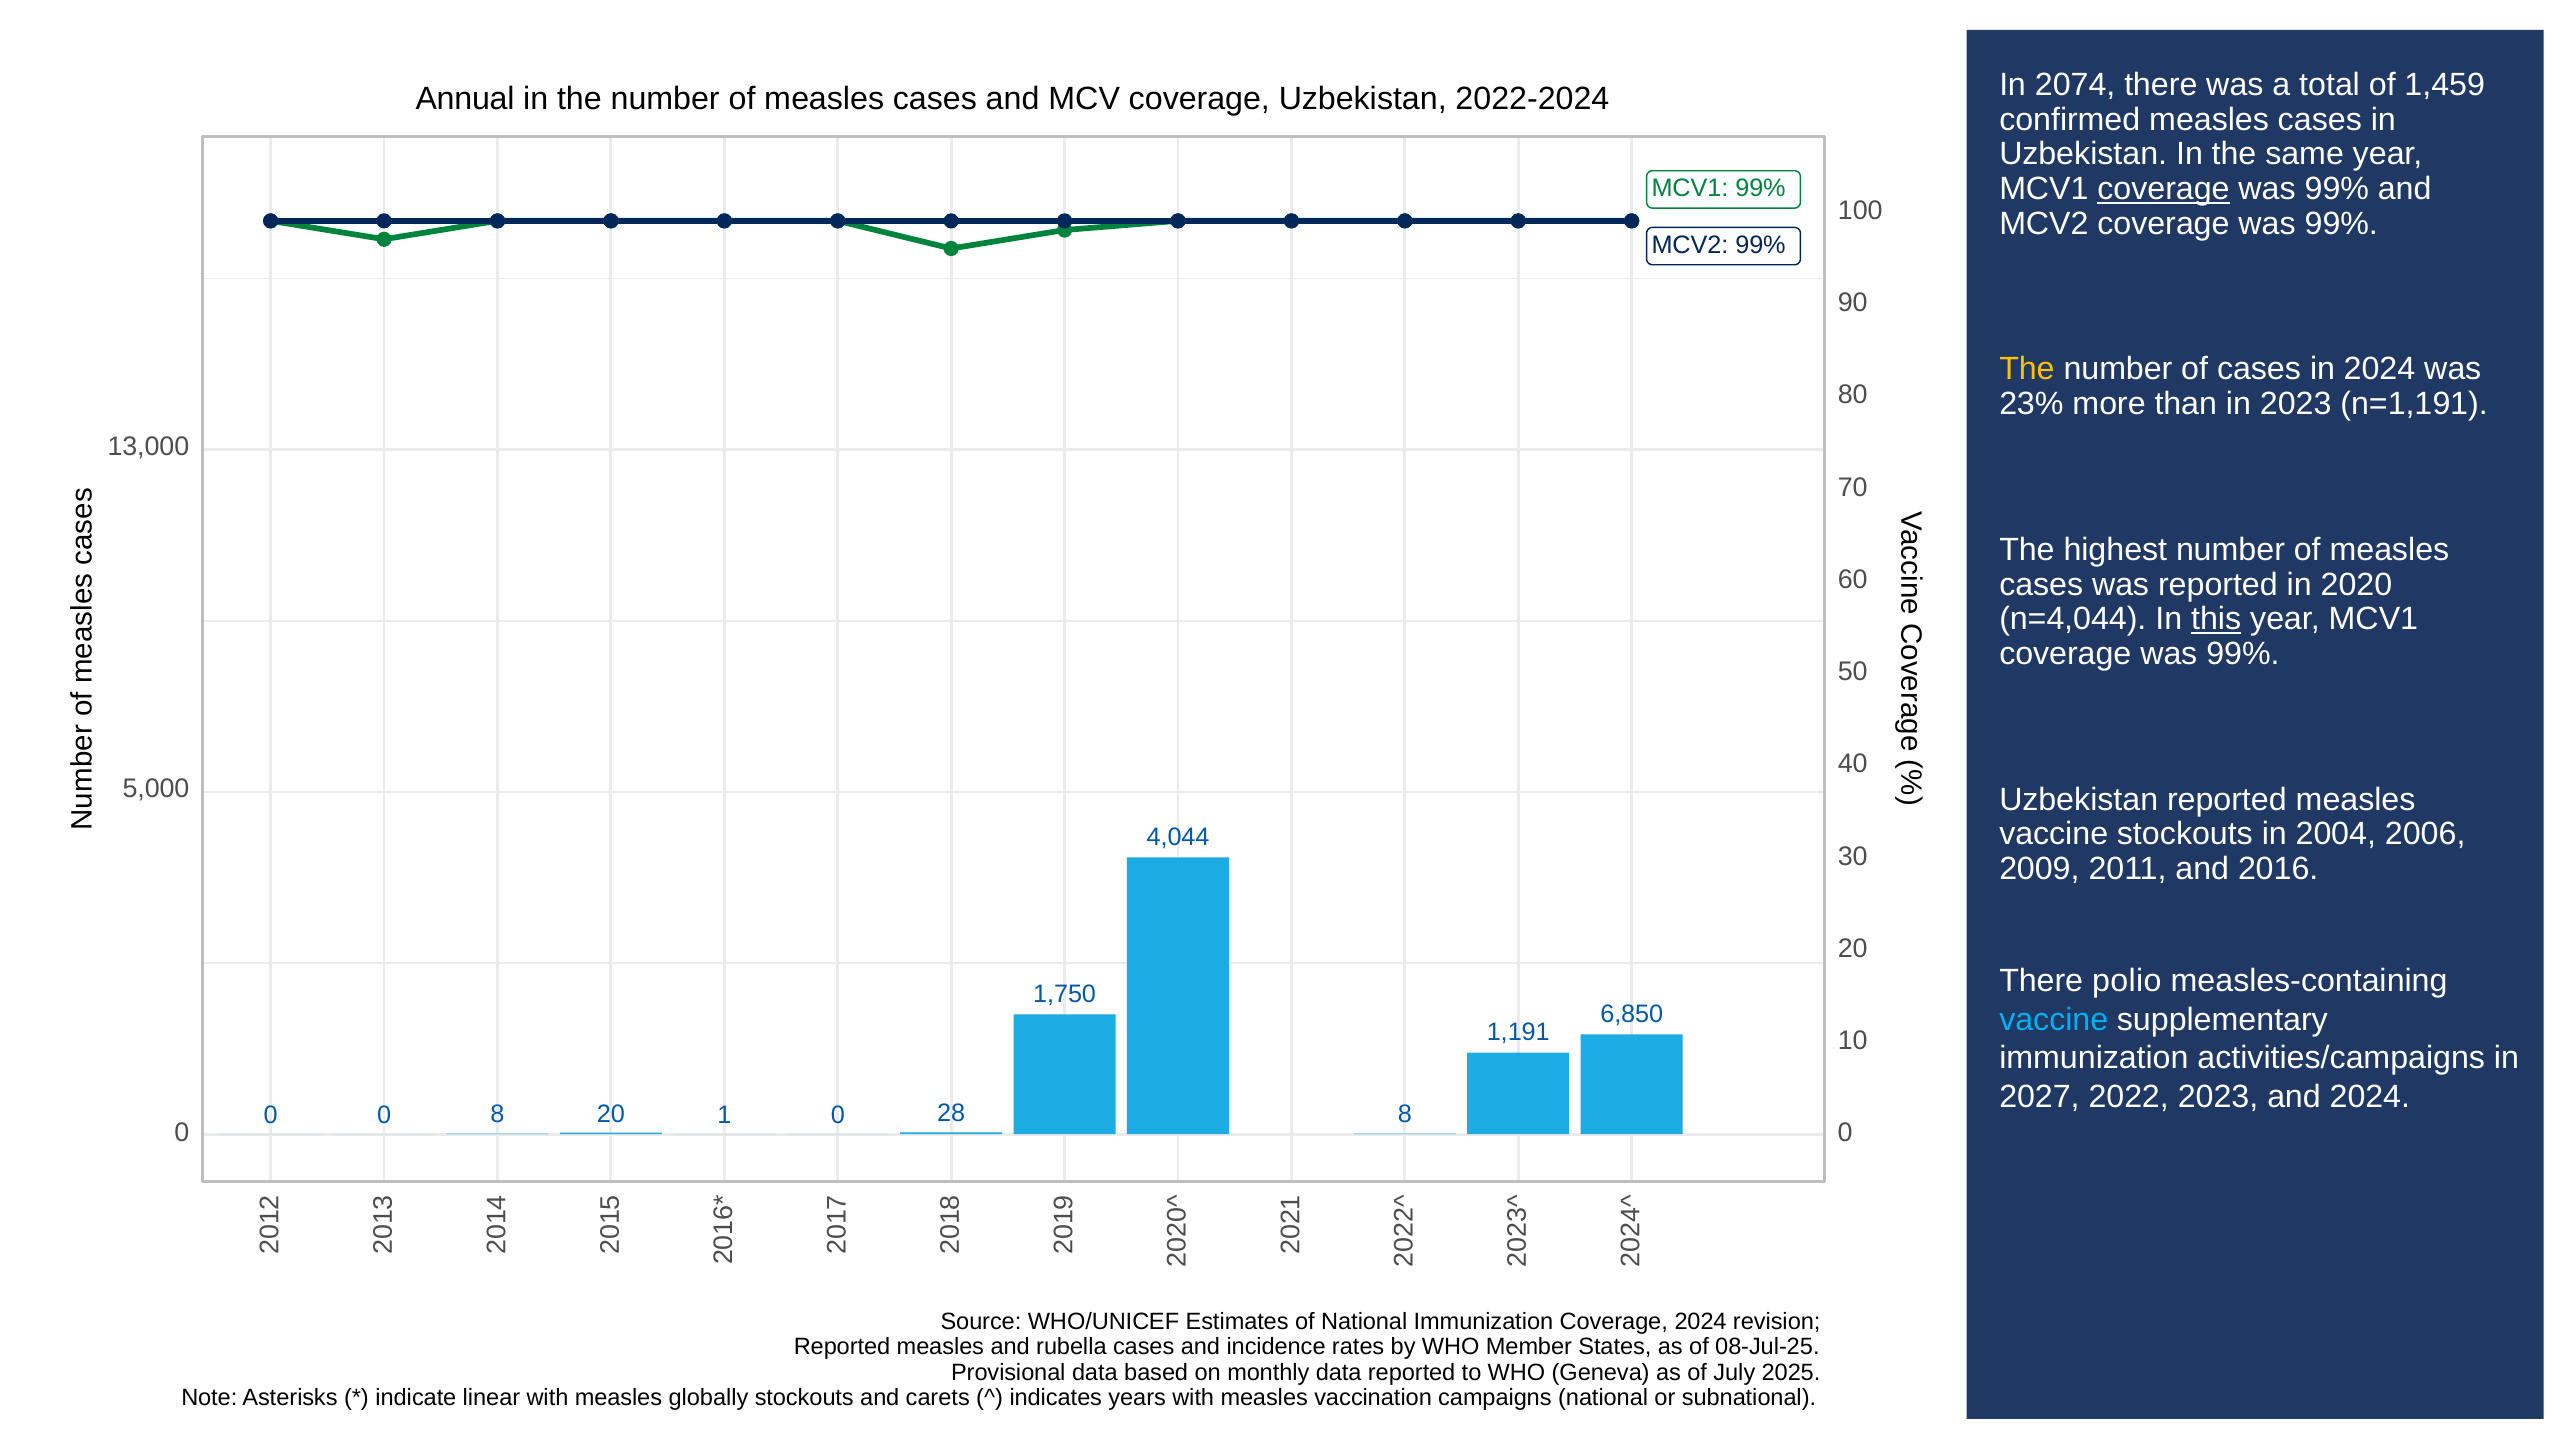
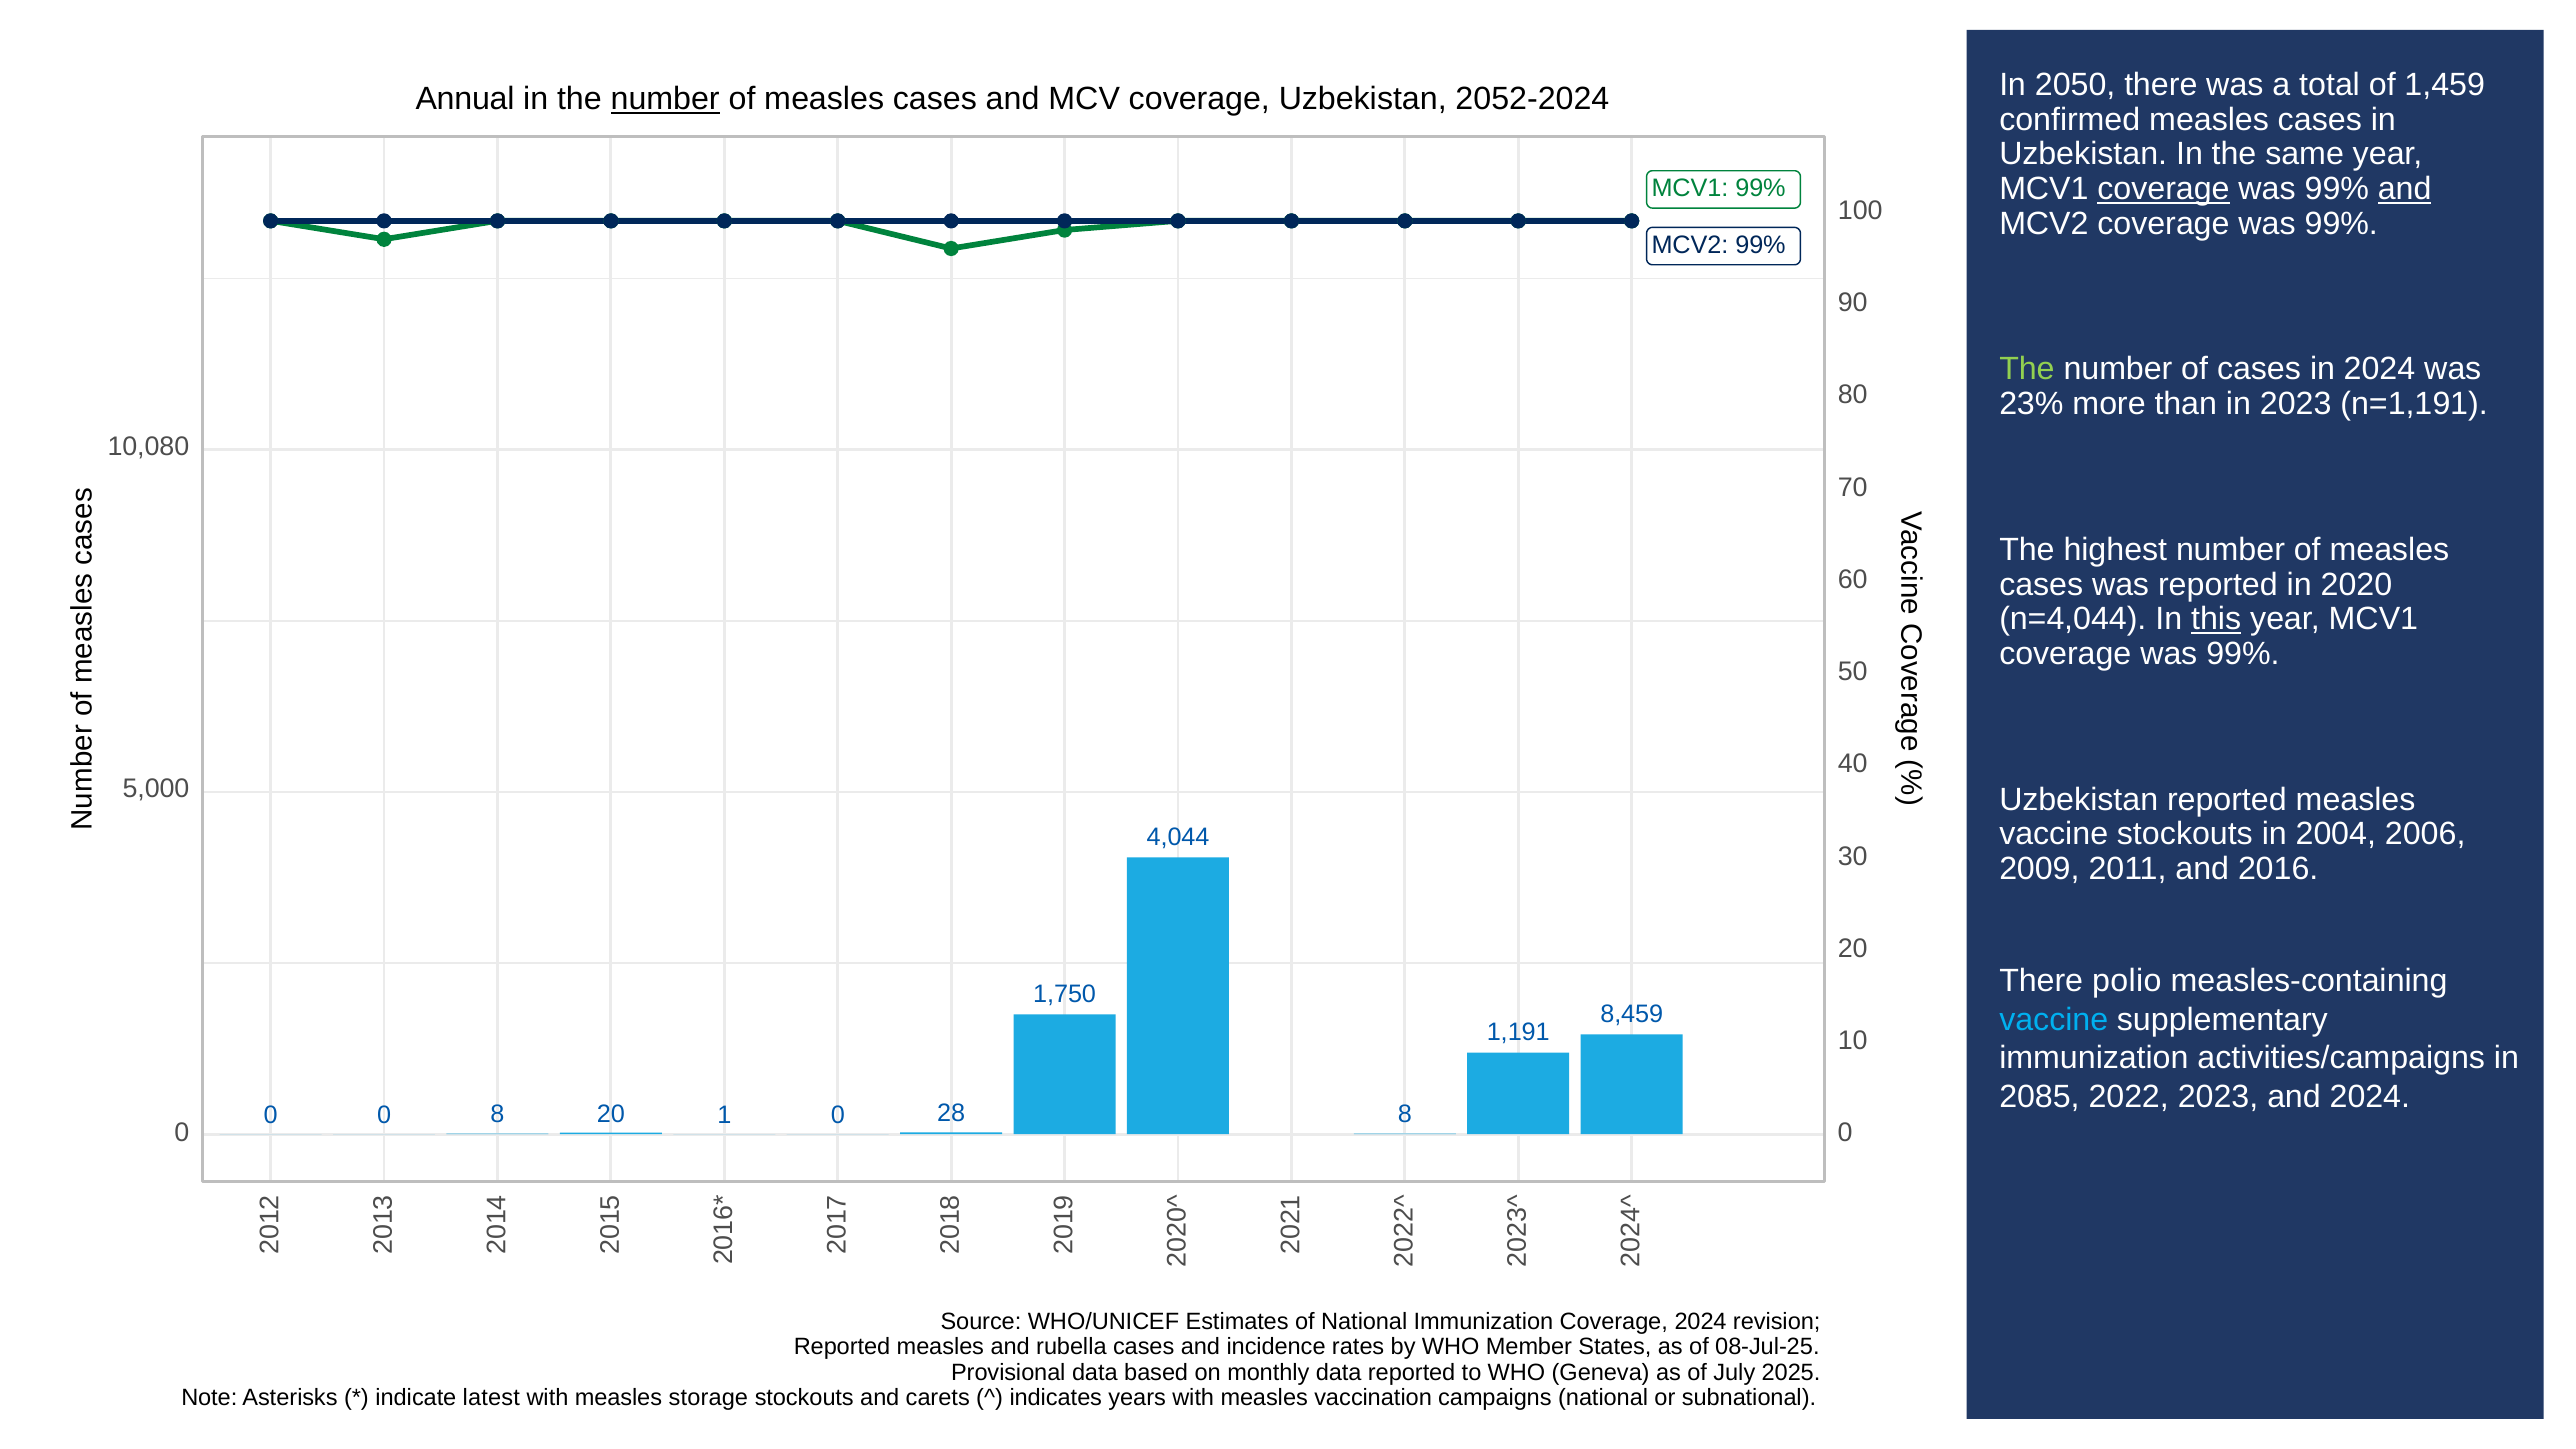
2074: 2074 -> 2050
number at (665, 99) underline: none -> present
2022-2024: 2022-2024 -> 2052-2024
and at (2405, 189) underline: none -> present
The at (2027, 369) colour: yellow -> light green
13,000: 13,000 -> 10,080
6,850: 6,850 -> 8,459
2027: 2027 -> 2085
linear: linear -> latest
globally: globally -> storage
